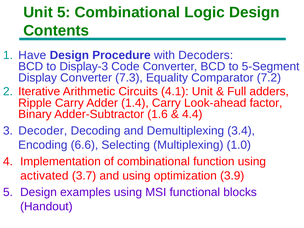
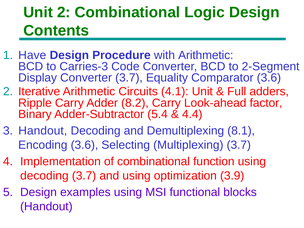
Unit 5: 5 -> 2
with Decoders: Decoders -> Arithmetic
Display-3: Display-3 -> Carries-3
5-Segment: 5-Segment -> 2-Segment
Converter 7.3: 7.3 -> 3.7
Comparator 7.2: 7.2 -> 3.6
1.4: 1.4 -> 8.2
1.6: 1.6 -> 5.4
3 Decoder: Decoder -> Handout
3.4: 3.4 -> 8.1
Encoding 6.6: 6.6 -> 3.6
Multiplexing 1.0: 1.0 -> 3.7
activated at (44, 176): activated -> decoding
